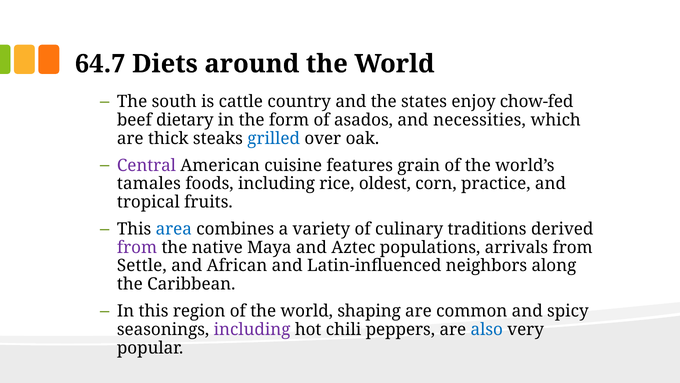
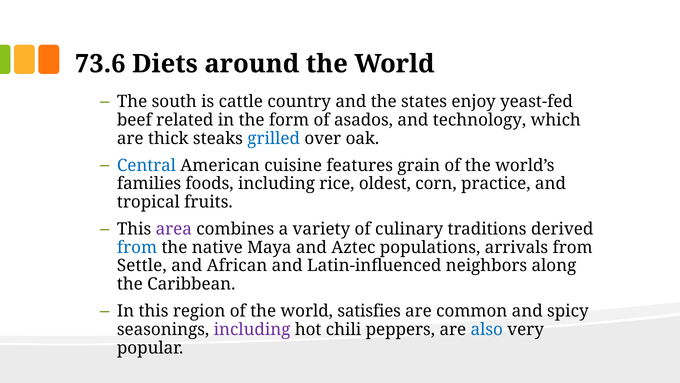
64.7: 64.7 -> 73.6
chow-fed: chow-fed -> yeast-fed
dietary: dietary -> related
necessities: necessities -> technology
Central colour: purple -> blue
tamales: tamales -> families
area colour: blue -> purple
from at (137, 247) colour: purple -> blue
shaping: shaping -> satisfies
